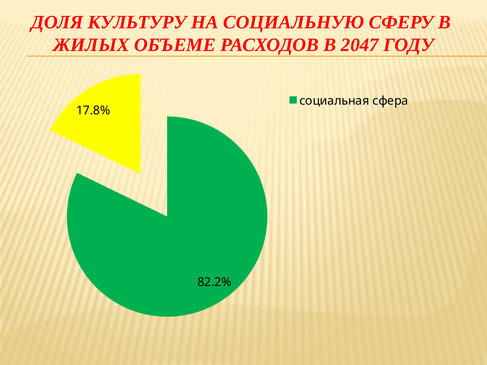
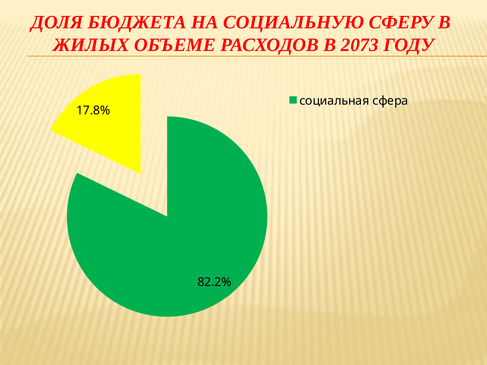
КУЛЬТУРУ: КУЛЬТУРУ -> БЮДЖЕТА
2047: 2047 -> 2073
